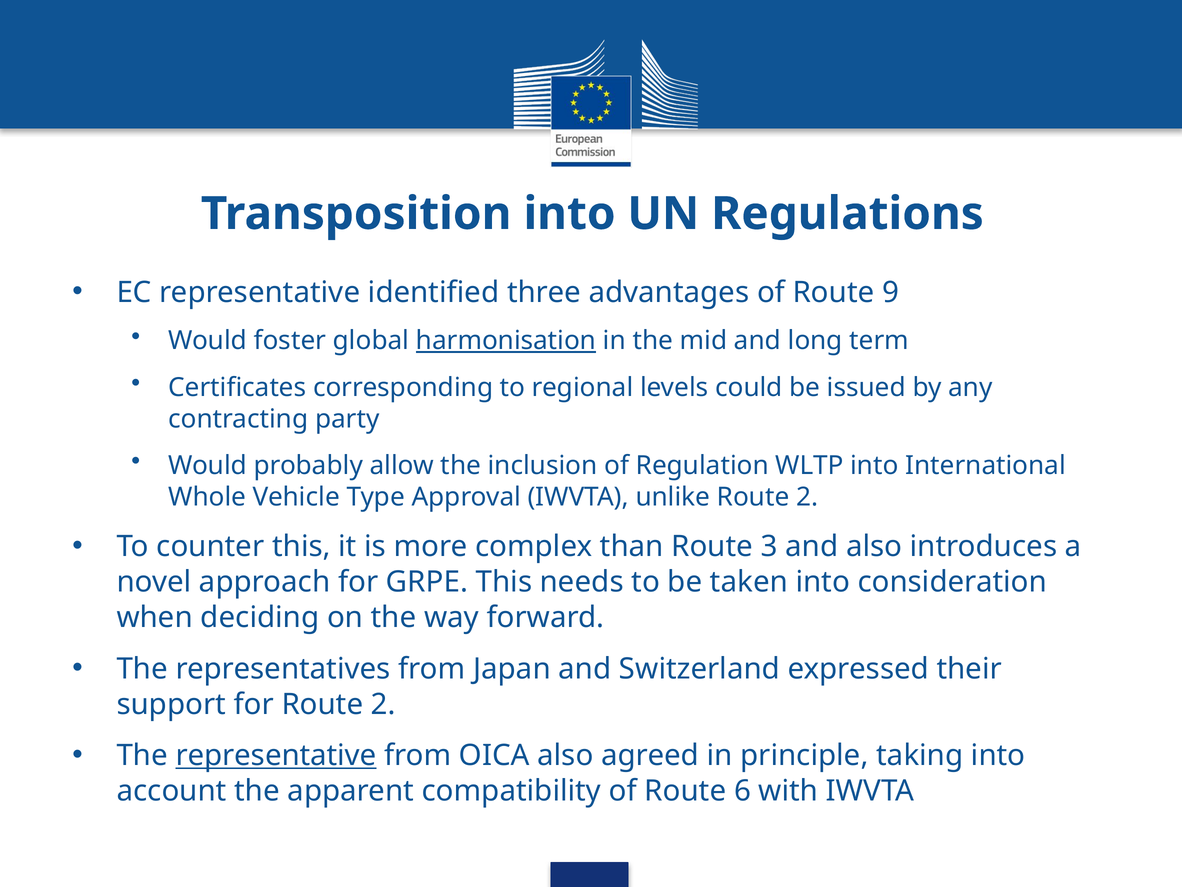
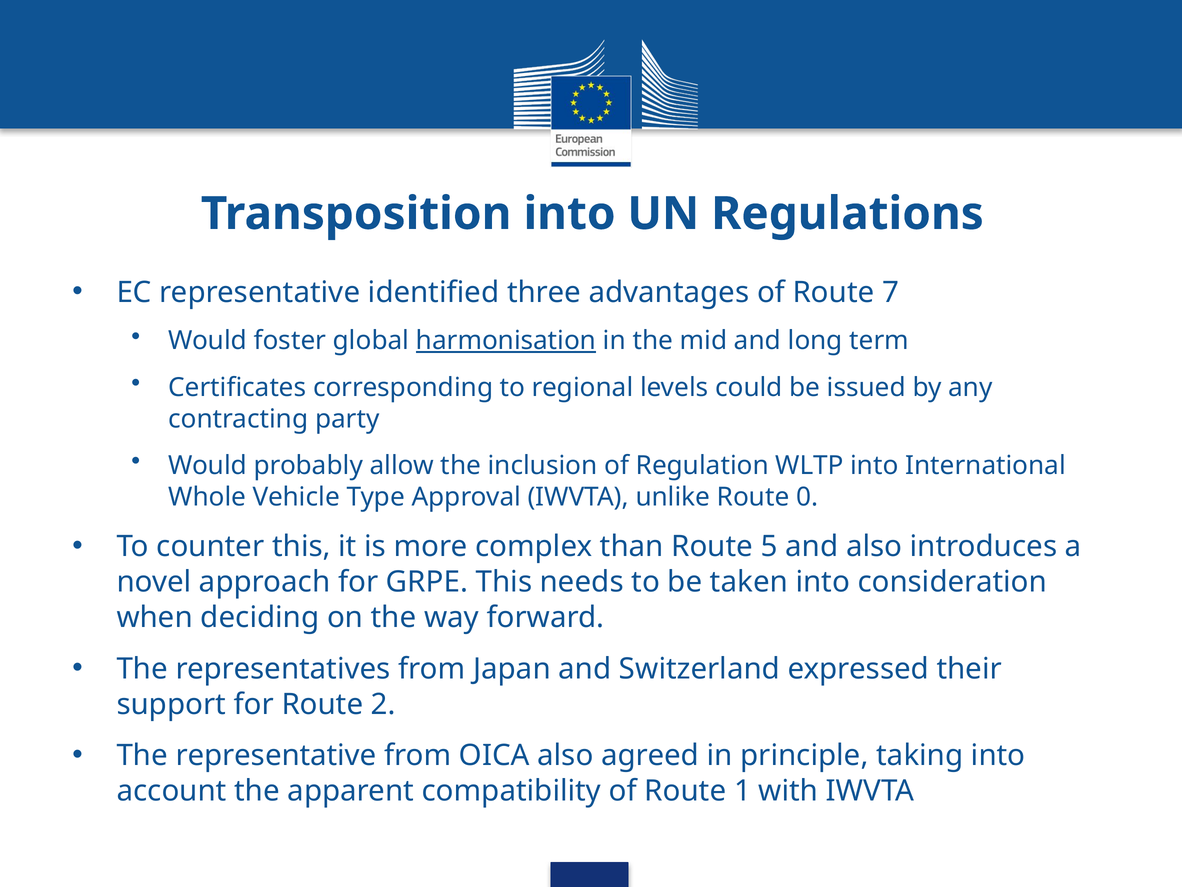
9: 9 -> 7
unlike Route 2: 2 -> 0
3: 3 -> 5
representative at (276, 755) underline: present -> none
6: 6 -> 1
